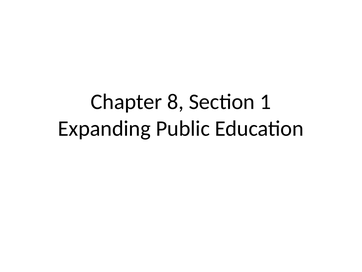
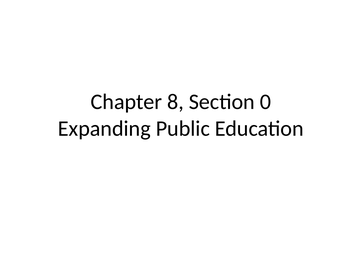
1: 1 -> 0
